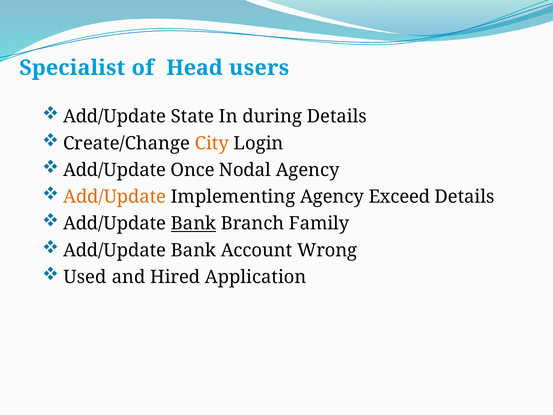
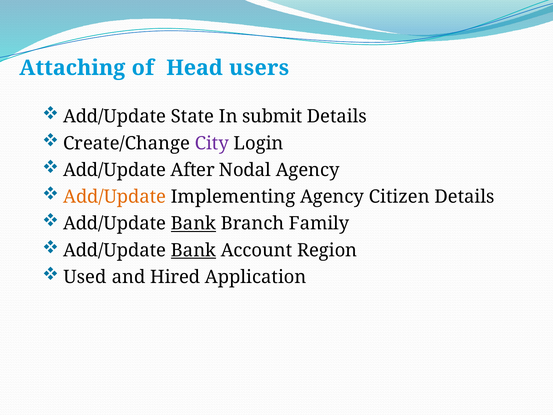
Specialist: Specialist -> Attaching
during: during -> submit
City colour: orange -> purple
Once: Once -> After
Exceed: Exceed -> Citizen
Bank at (193, 250) underline: none -> present
Wrong: Wrong -> Region
